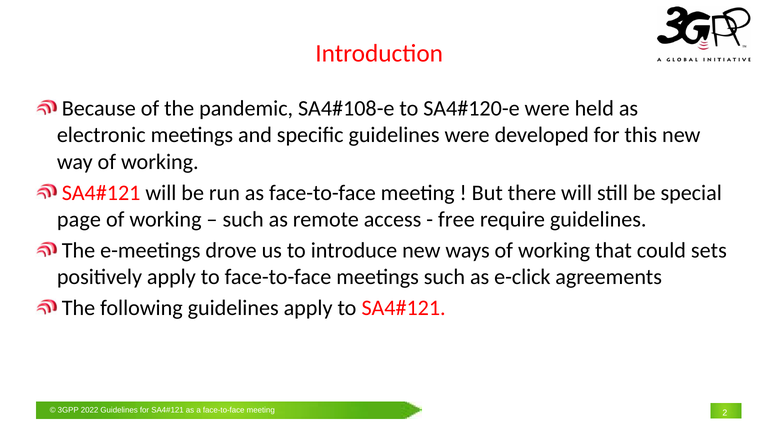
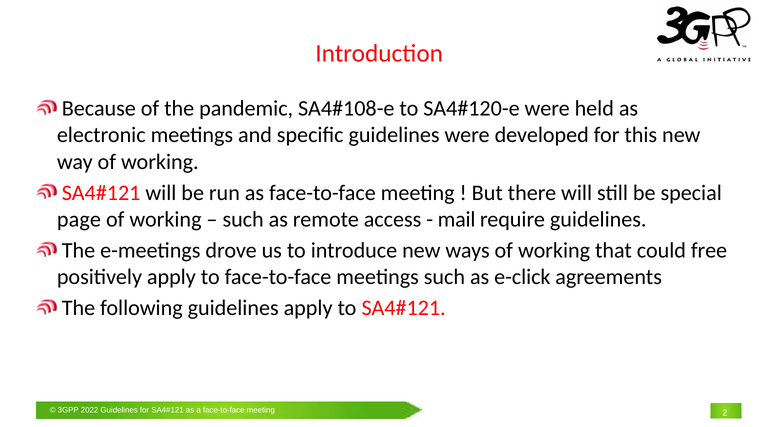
free: free -> mail
sets: sets -> free
